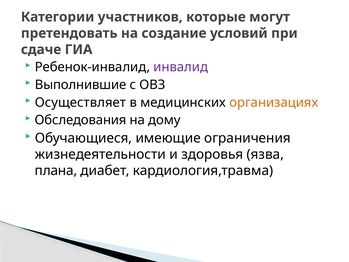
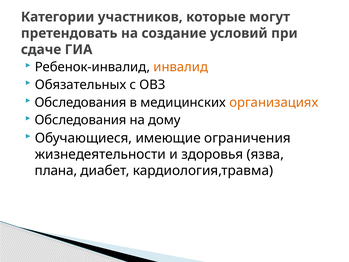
инвалид colour: purple -> orange
Выполнившие: Выполнившие -> Обязательных
Осуществляет at (80, 102): Осуществляет -> Обследования
